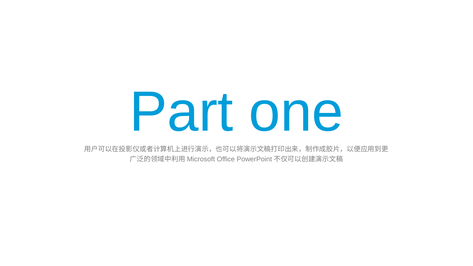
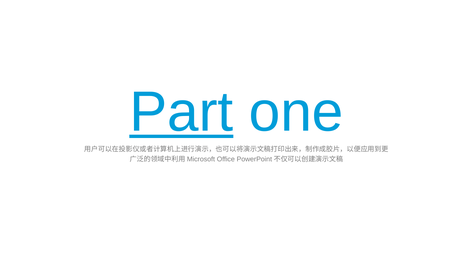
Part underline: none -> present
